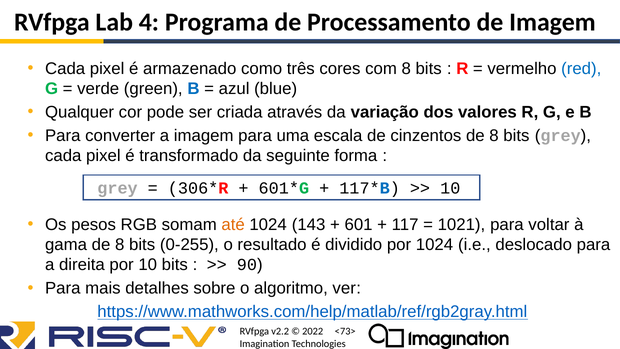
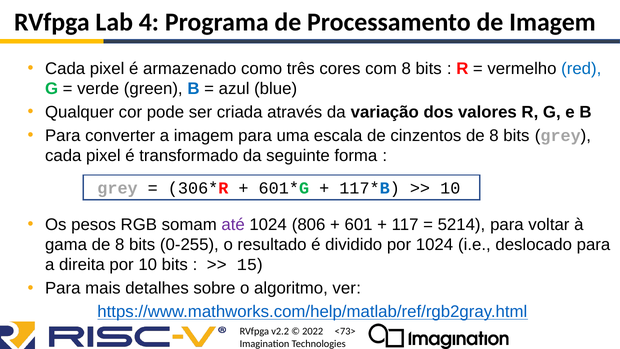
até colour: orange -> purple
143: 143 -> 806
1021: 1021 -> 5214
90: 90 -> 15
